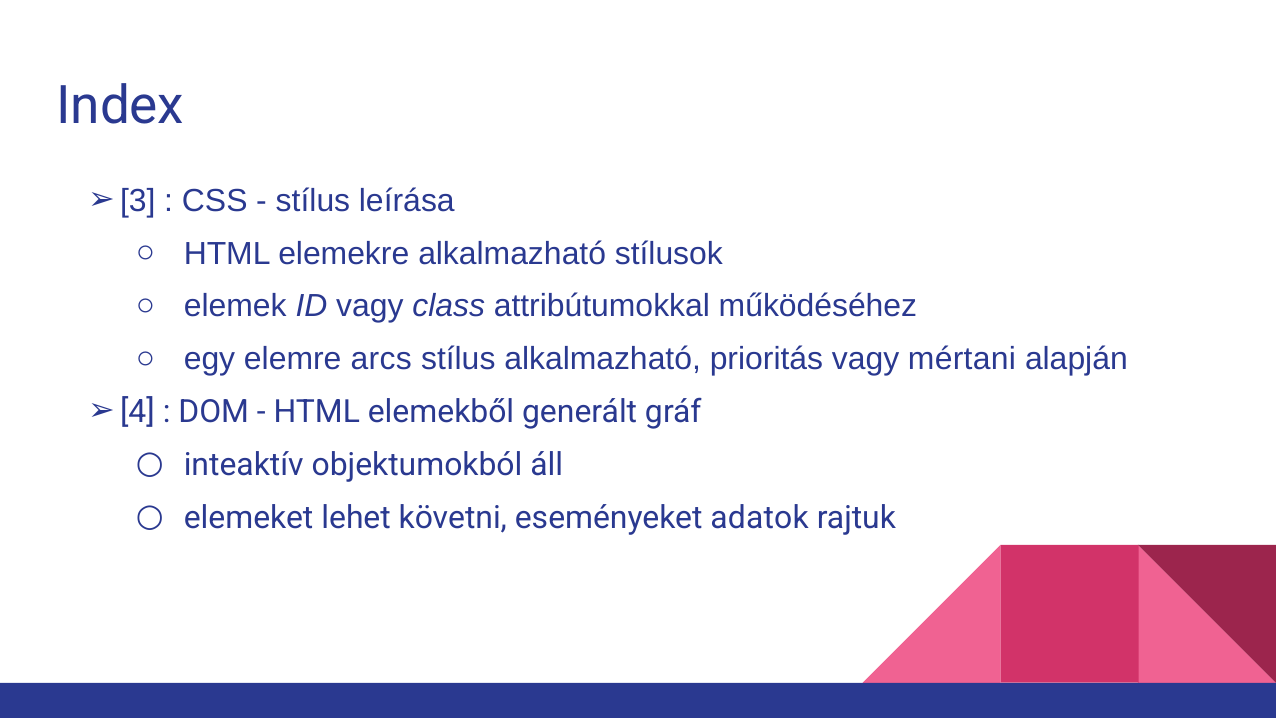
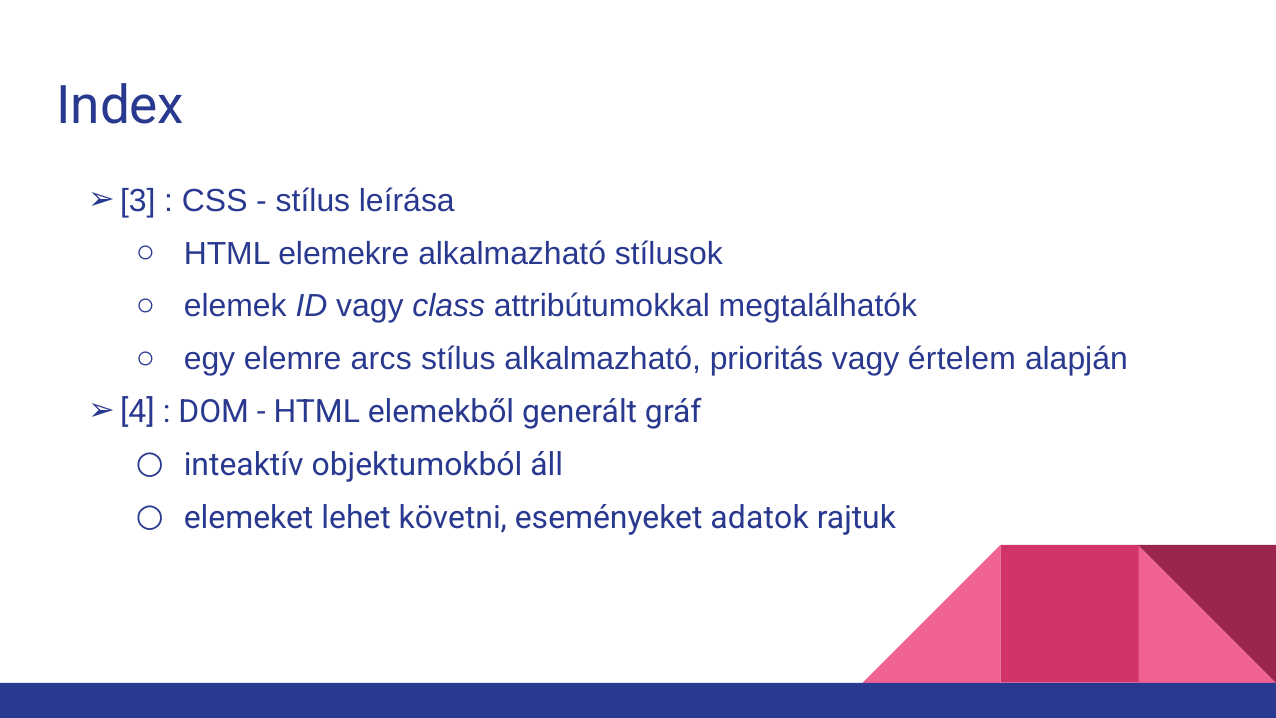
működéséhez: működéséhez -> megtalálhatók
mértani: mértani -> értelem
